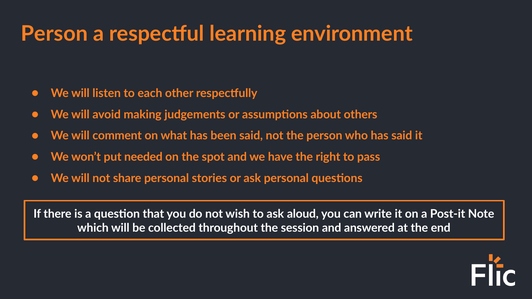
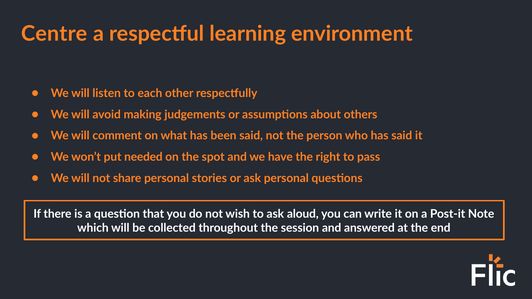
Person at (54, 34): Person -> Centre
